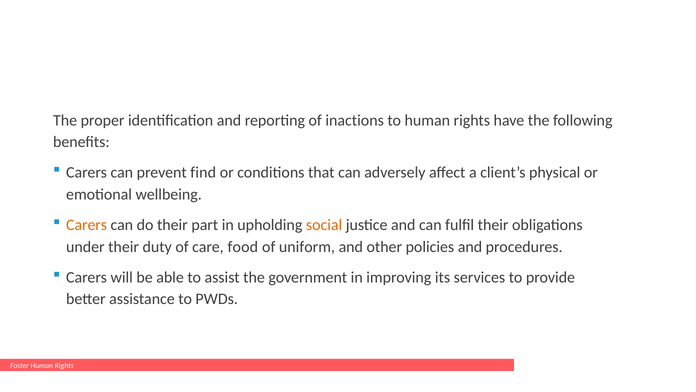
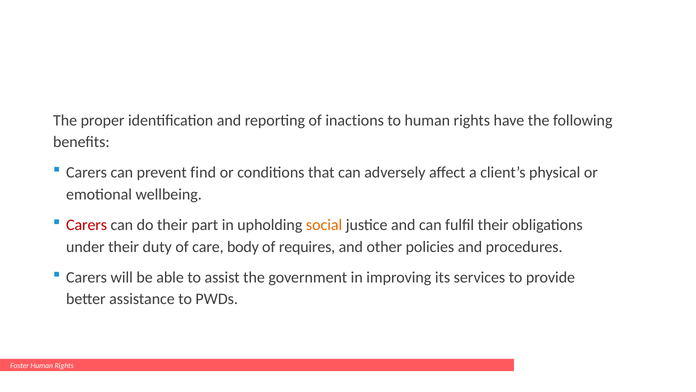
Carers at (87, 225) colour: orange -> red
food: food -> body
uniform: uniform -> requires
